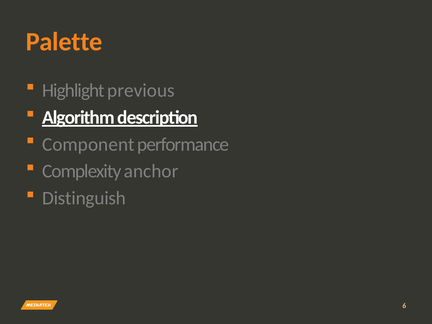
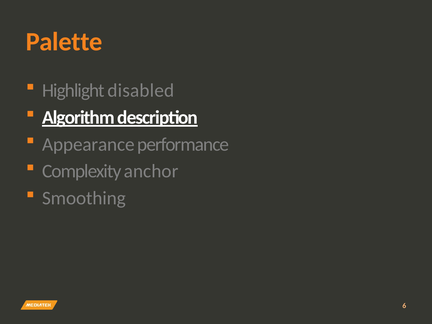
previous: previous -> disabled
Component: Component -> Appearance
Distinguish: Distinguish -> Smoothing
